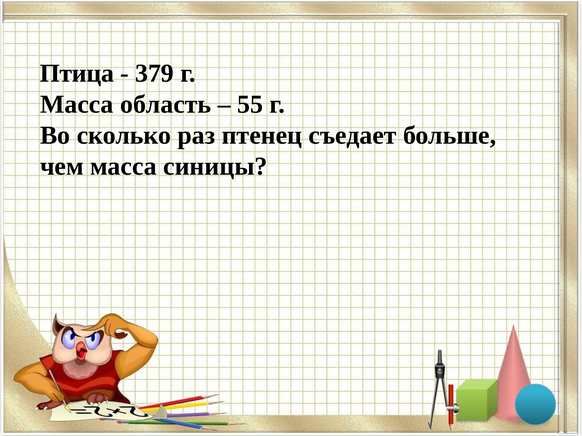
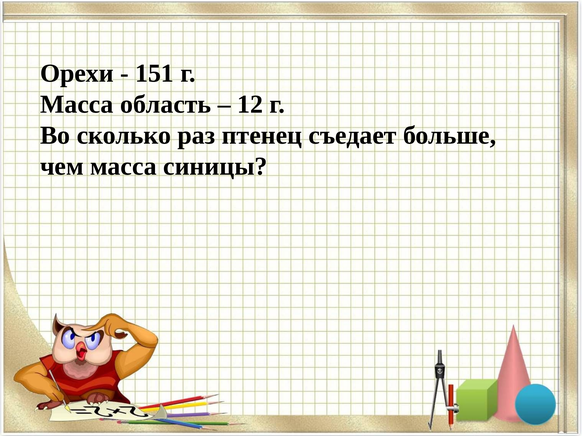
Птица: Птица -> Орехи
379: 379 -> 151
55: 55 -> 12
